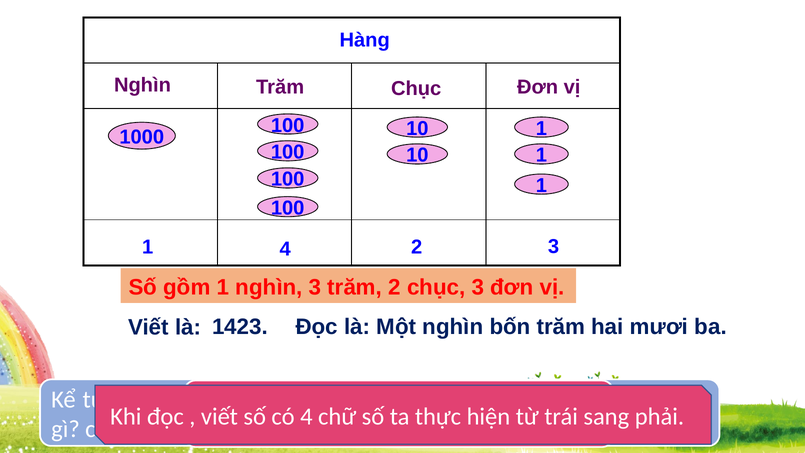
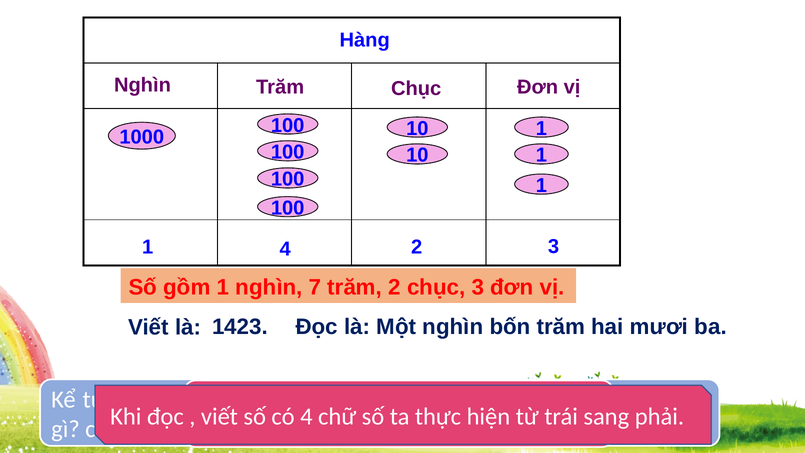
nghìn 3: 3 -> 7
